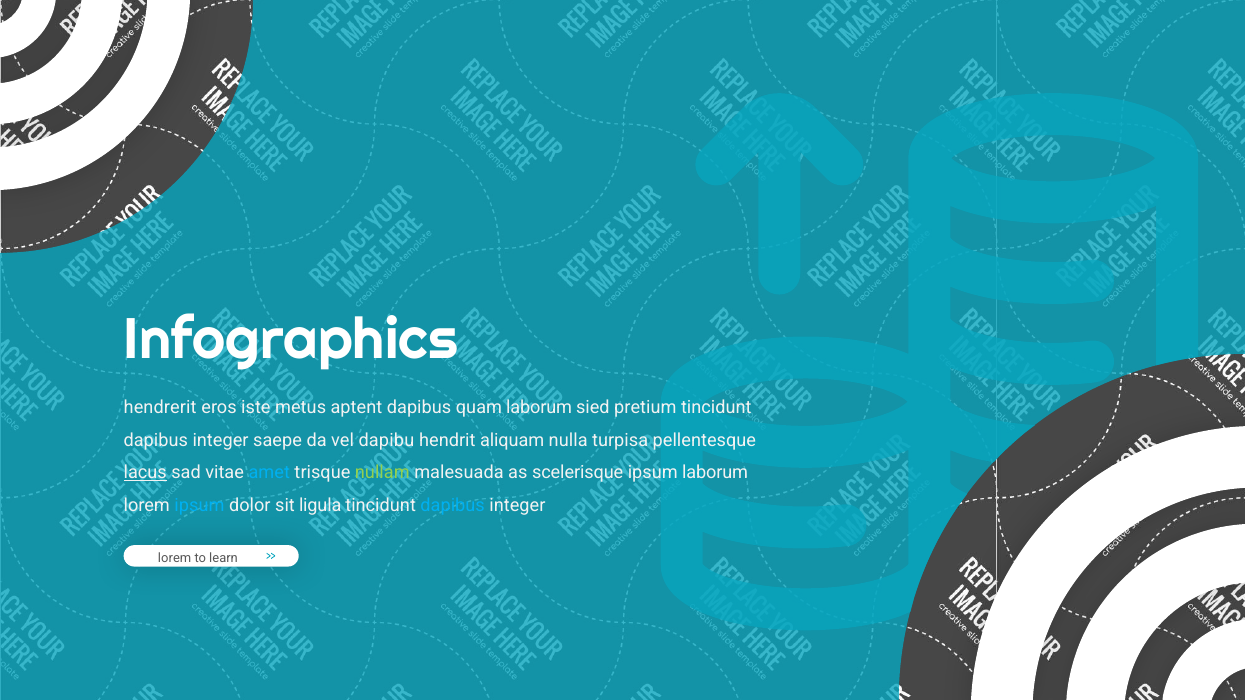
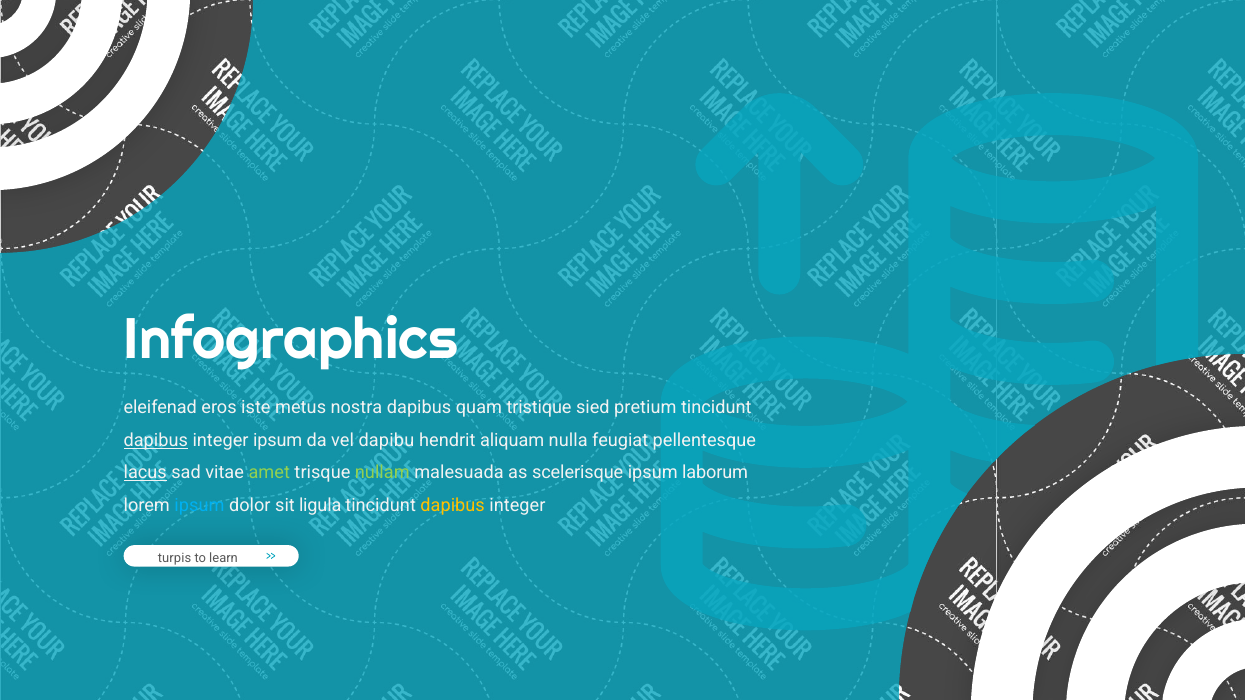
hendrerit: hendrerit -> eleifenad
aptent: aptent -> nostra
quam laborum: laborum -> tristique
dapibus at (156, 440) underline: none -> present
integer saepe: saepe -> ipsum
turpisa: turpisa -> feugiat
amet colour: light blue -> light green
dapibus at (453, 506) colour: light blue -> yellow
lorem at (175, 558): lorem -> turpis
